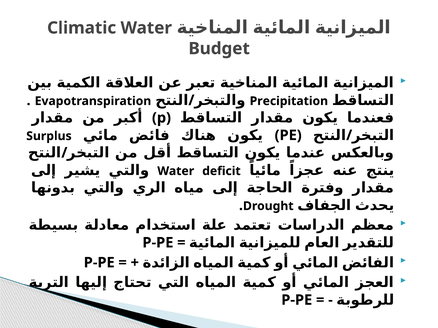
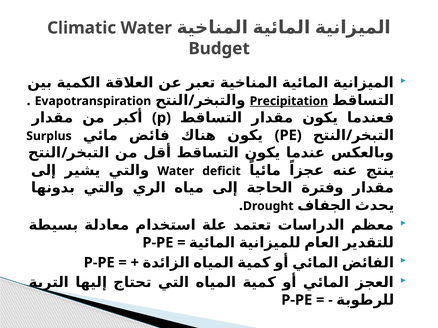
Precipitation underline: none -> present
